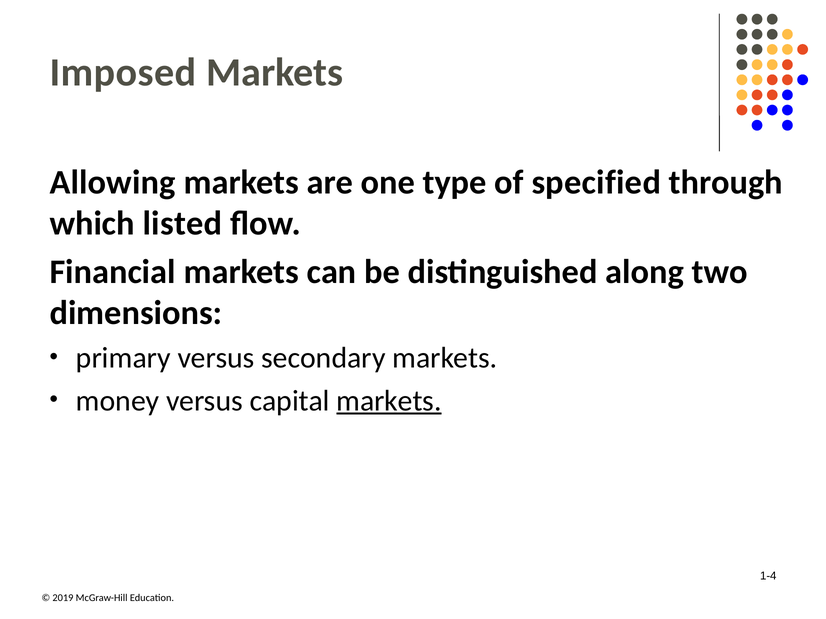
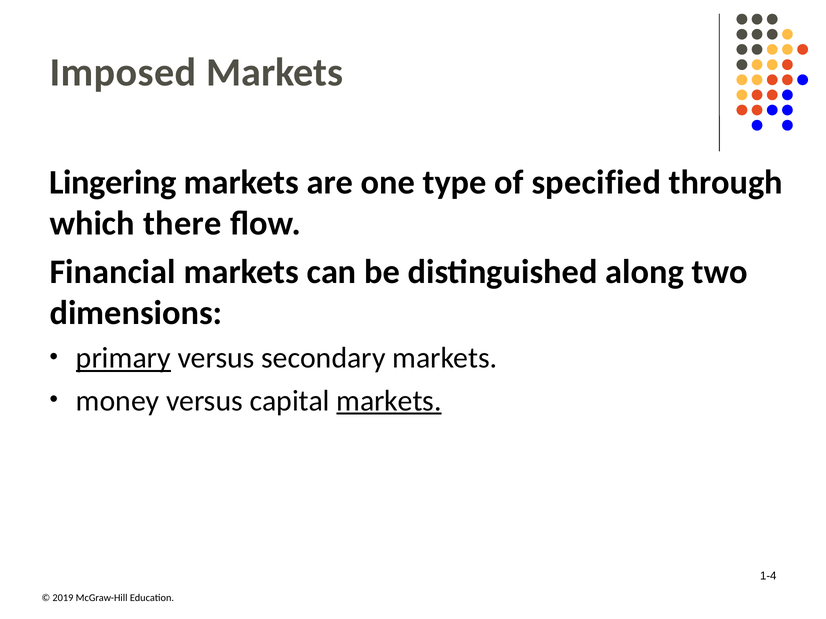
Allowing: Allowing -> Lingering
listed: listed -> there
primary underline: none -> present
